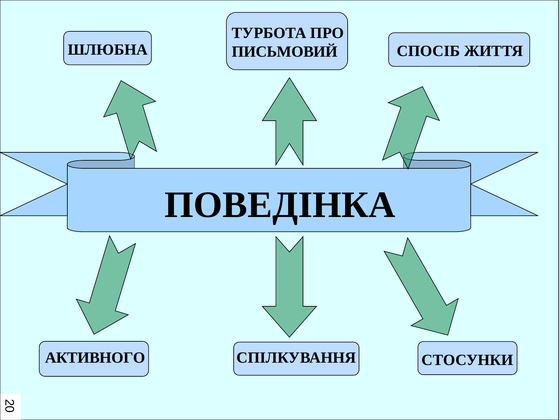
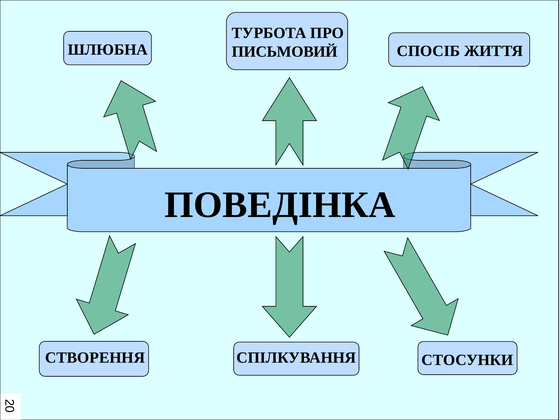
АКТИВНОГО: АКТИВНОГО -> СТВОРЕННЯ
